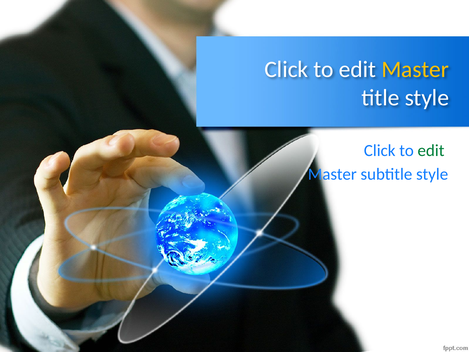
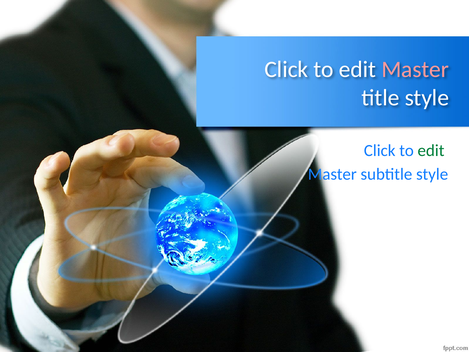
Master at (415, 69) colour: yellow -> pink
